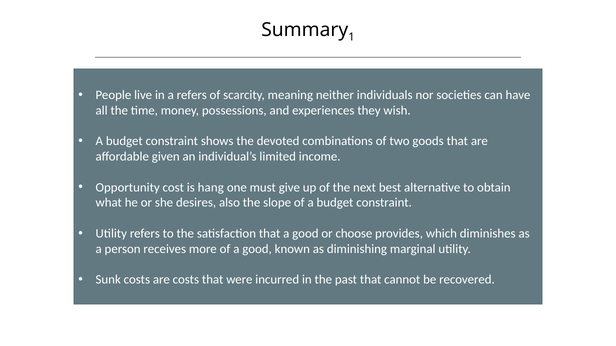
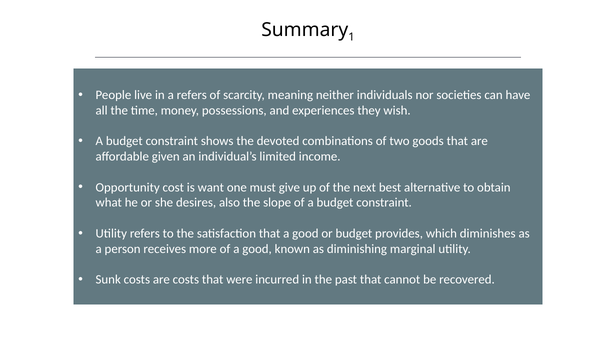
hang: hang -> want
or choose: choose -> budget
